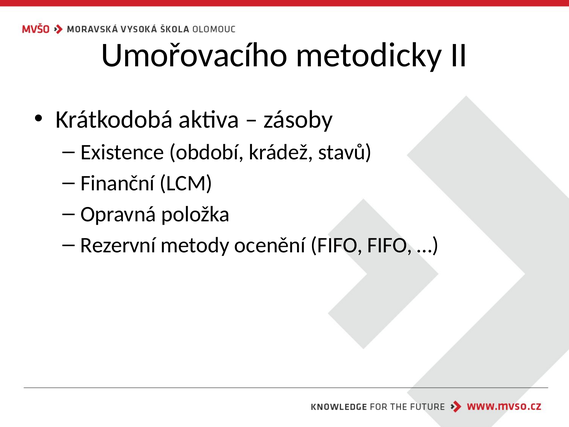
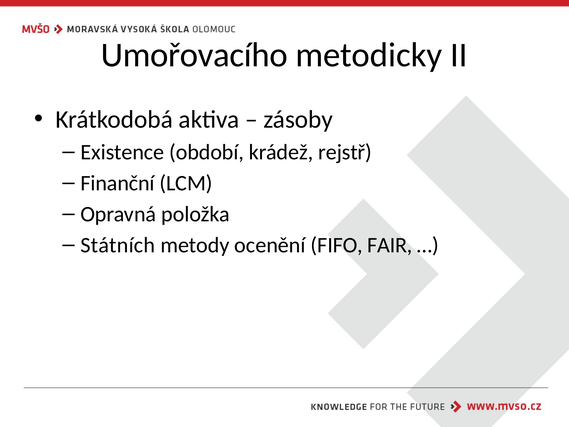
stavů: stavů -> rejstř
Rezervní: Rezervní -> Státních
FIFO FIFO: FIFO -> FAIR
